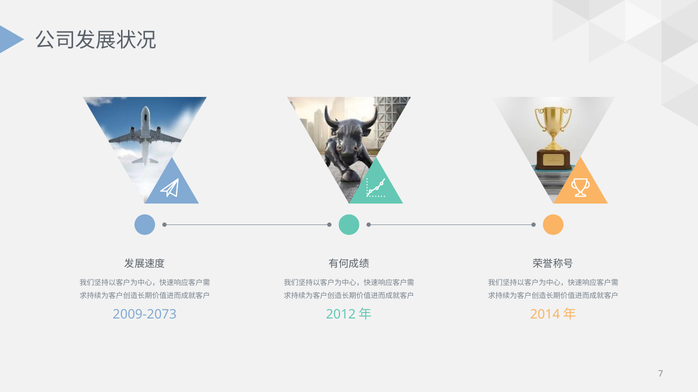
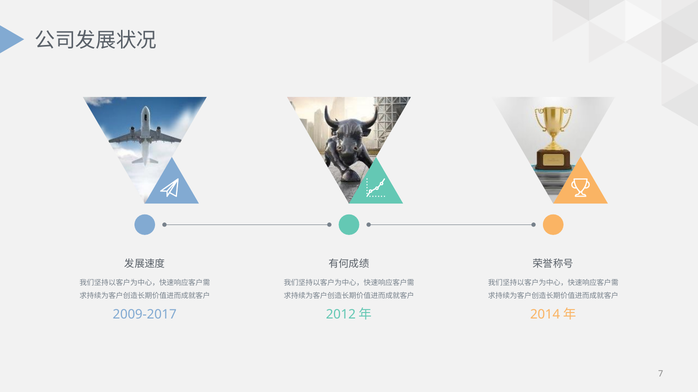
2009-2073: 2009-2073 -> 2009-2017
